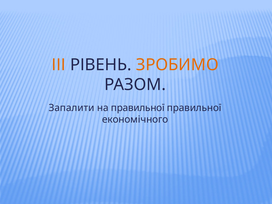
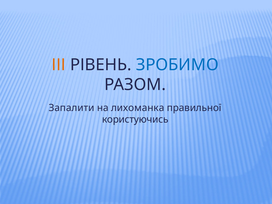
ЗРОБИМО colour: orange -> blue
на правильної: правильної -> лихоманка
економічного: економічного -> користуючись
